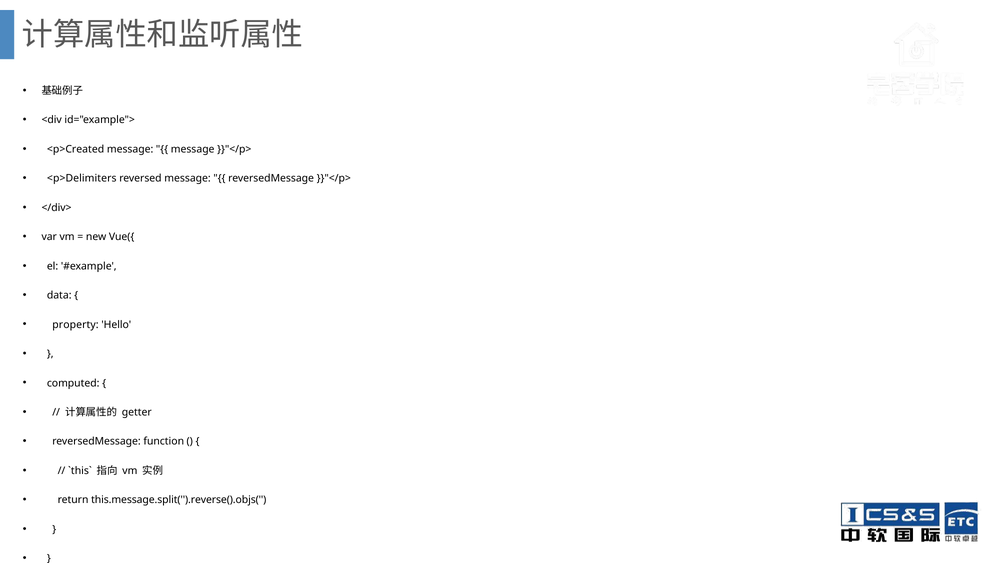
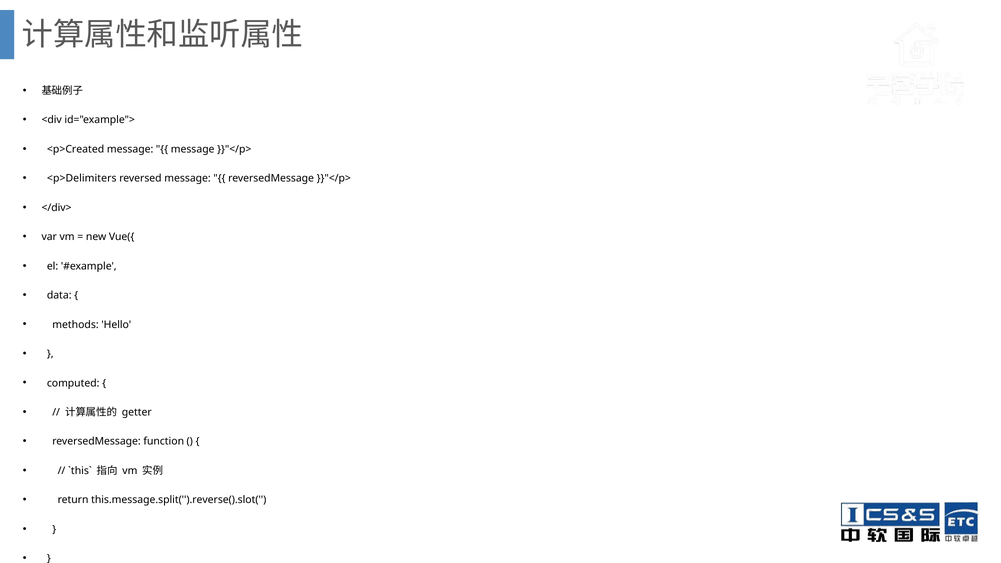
property: property -> methods
this.message.split('').reverse().objs(: this.message.split('').reverse().objs( -> this.message.split('').reverse().slot(
